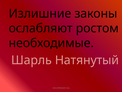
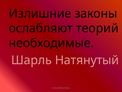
ростом: ростом -> теорий
